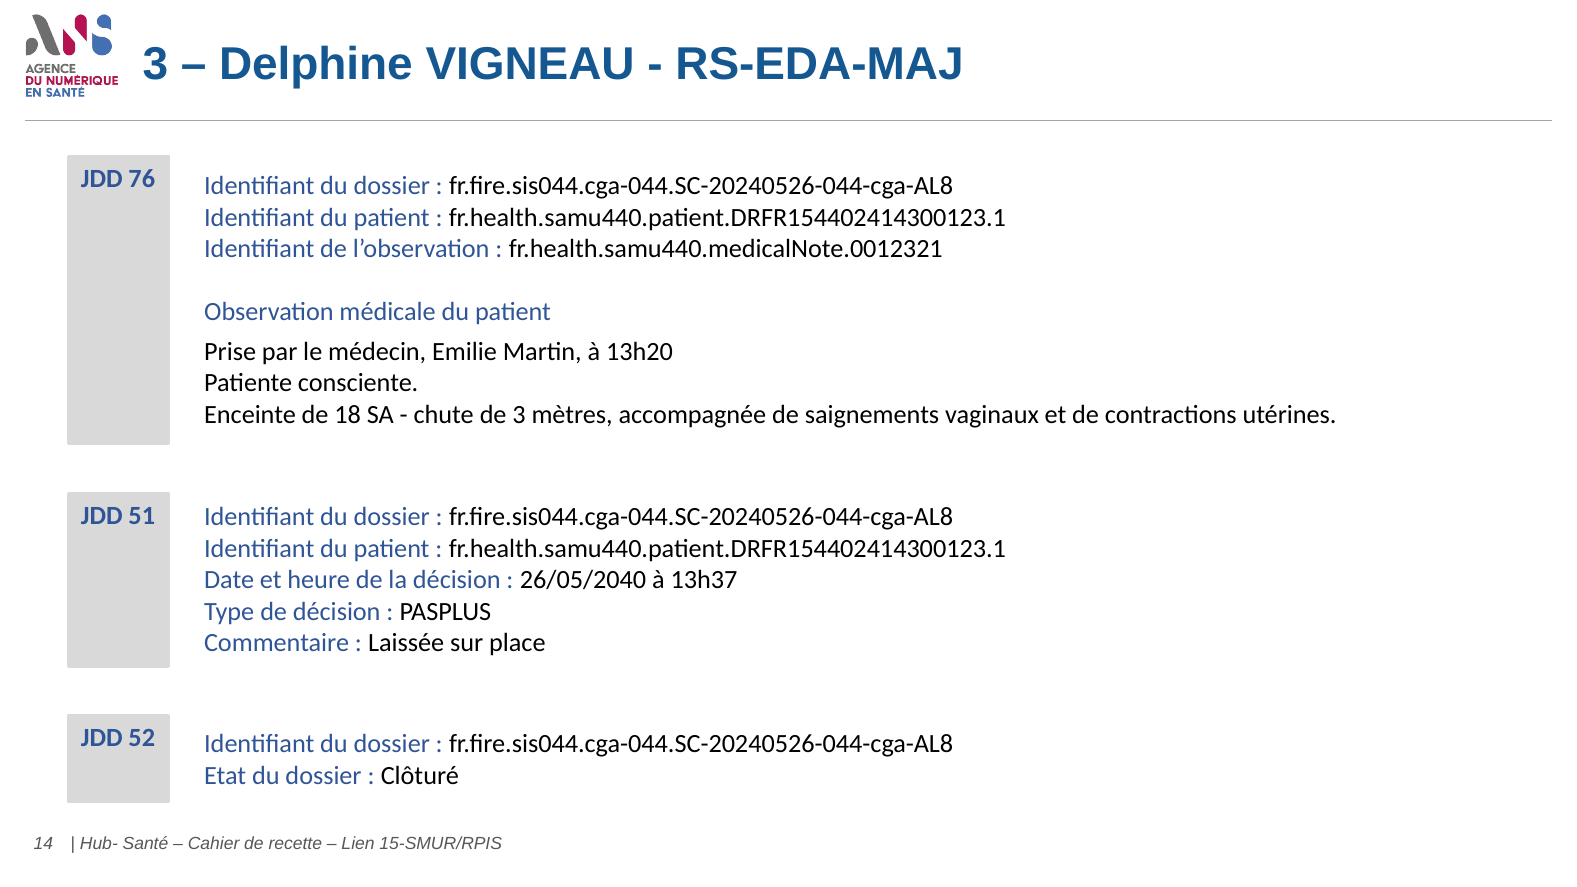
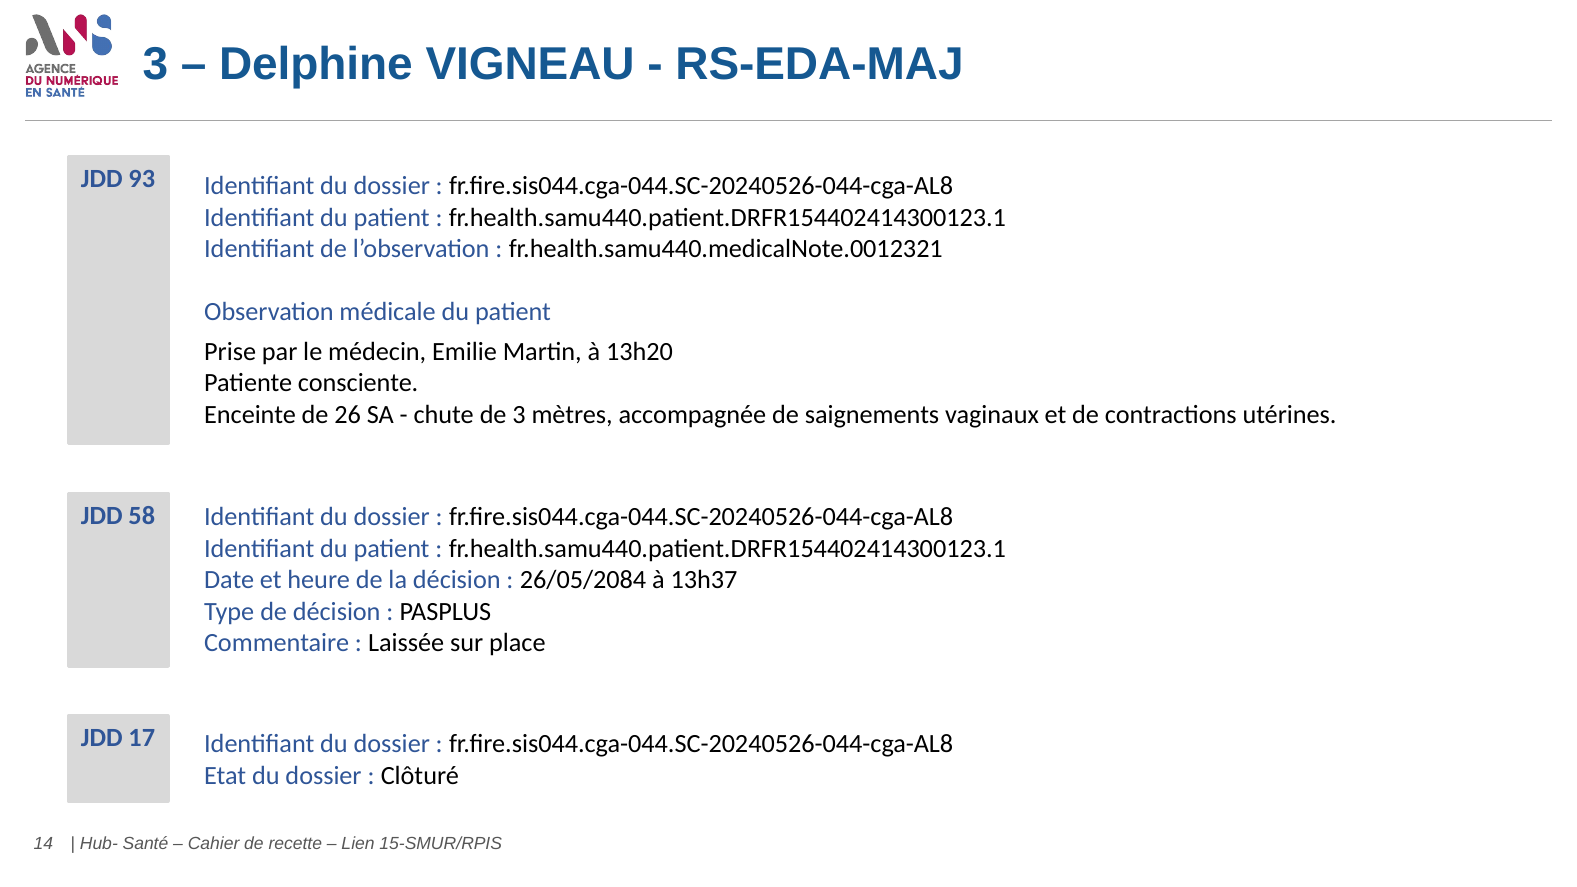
76: 76 -> 93
18: 18 -> 26
51: 51 -> 58
26/05/2040: 26/05/2040 -> 26/05/2084
52: 52 -> 17
